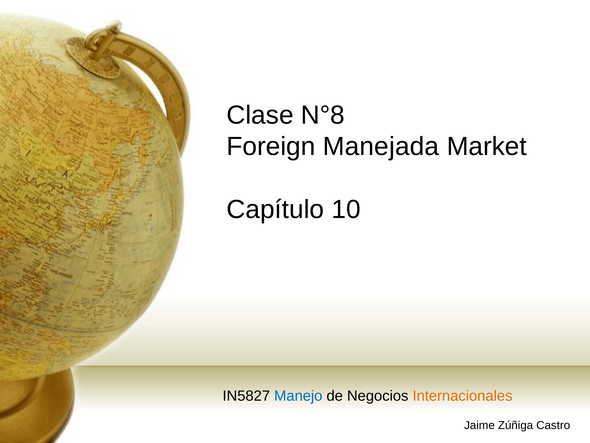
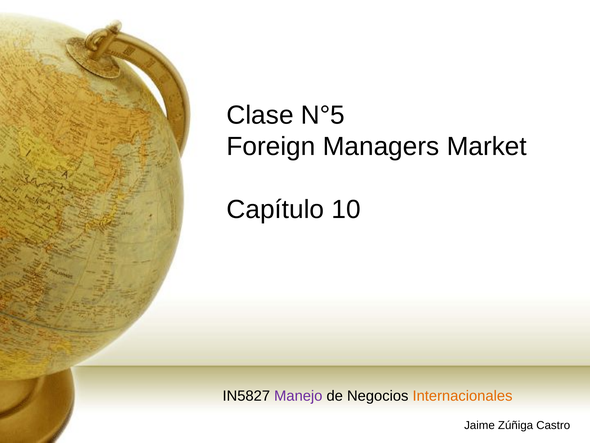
N°8: N°8 -> N°5
Manejada: Manejada -> Managers
Manejo colour: blue -> purple
